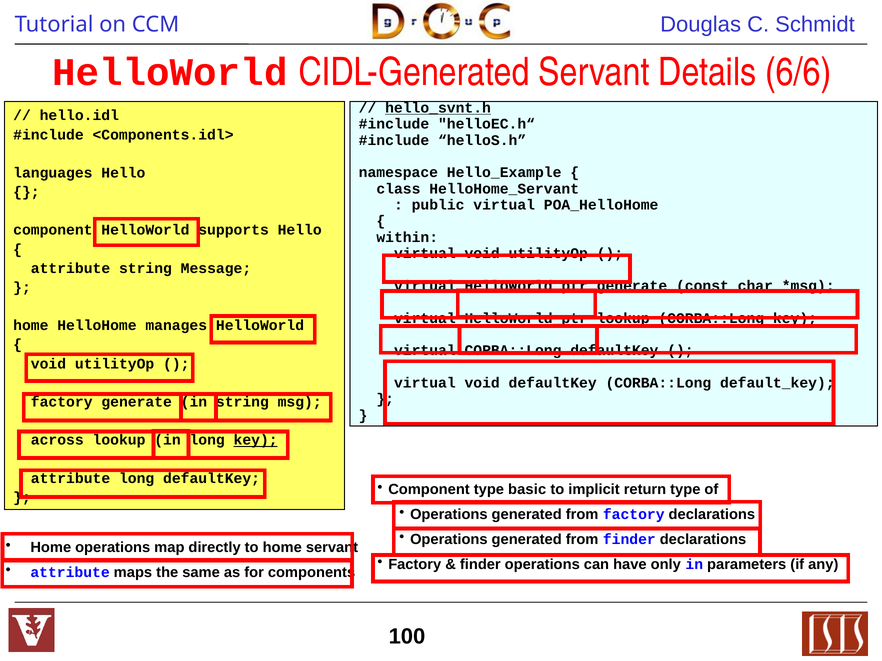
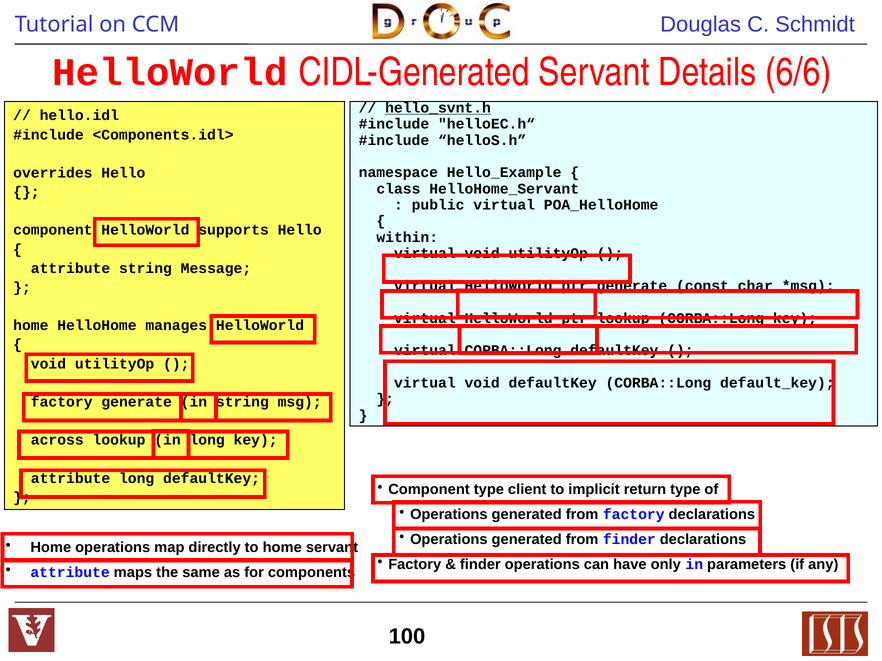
languages: languages -> overrides
key at (256, 440) underline: present -> none
basic: basic -> client
